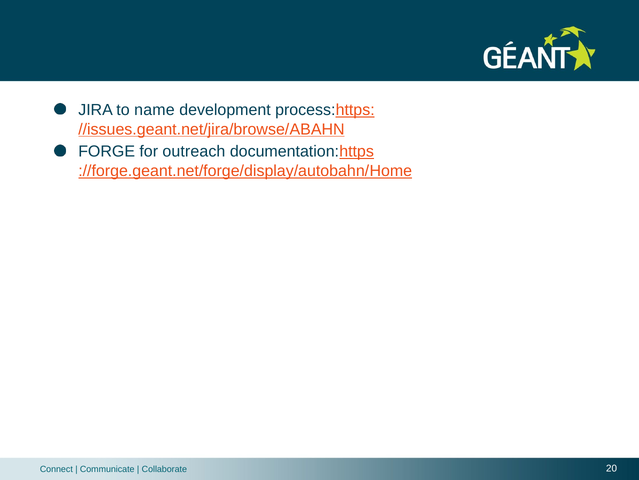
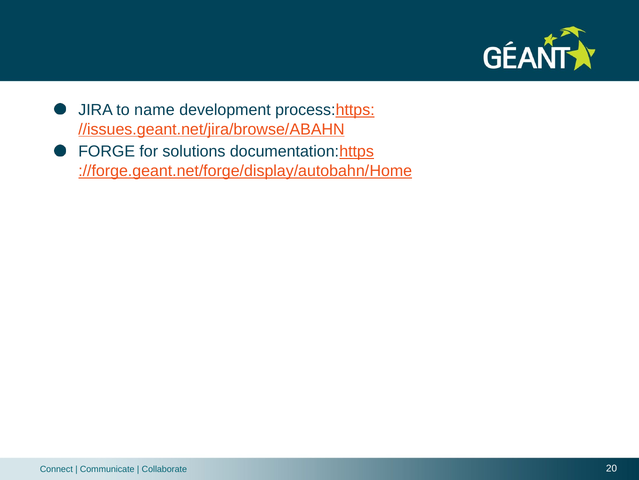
outreach: outreach -> solutions
